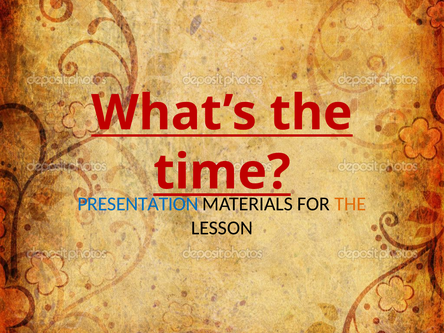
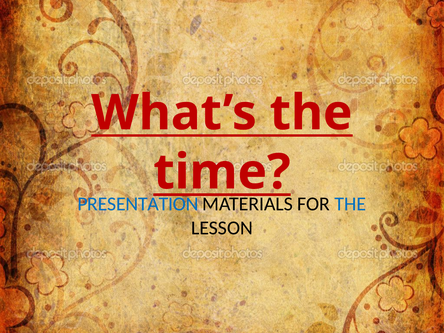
THE at (350, 204) colour: orange -> blue
